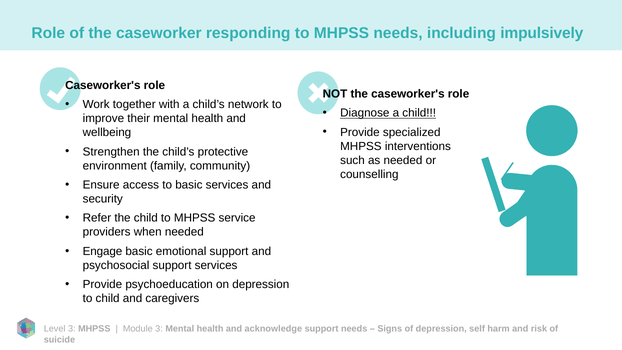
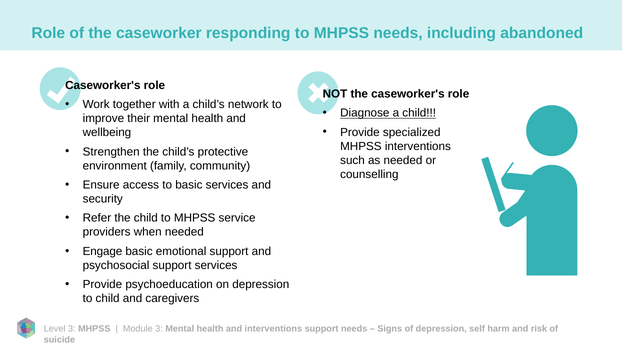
impulsively: impulsively -> abandoned
and acknowledge: acknowledge -> interventions
